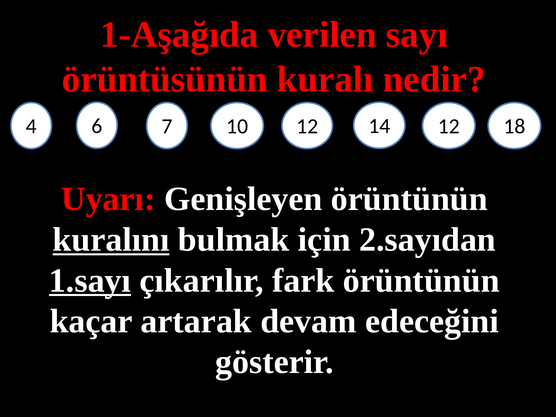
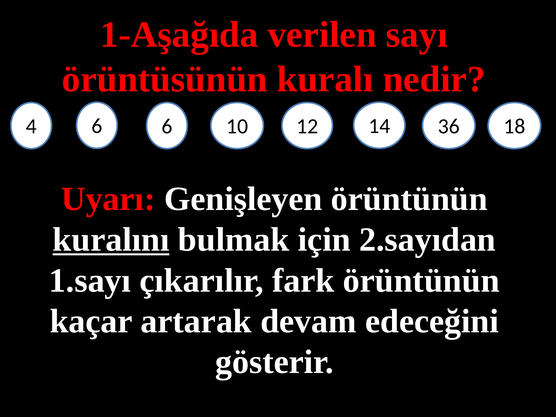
6 7: 7 -> 6
14 12: 12 -> 36
1.sayı underline: present -> none
